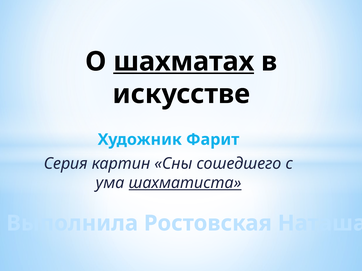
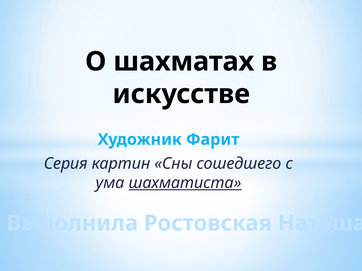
шахматах underline: present -> none
